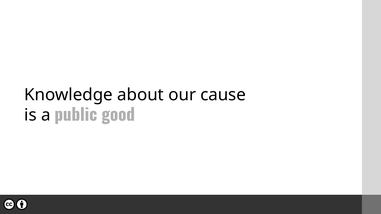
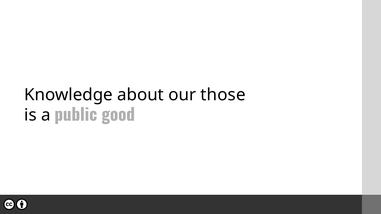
cause: cause -> those
